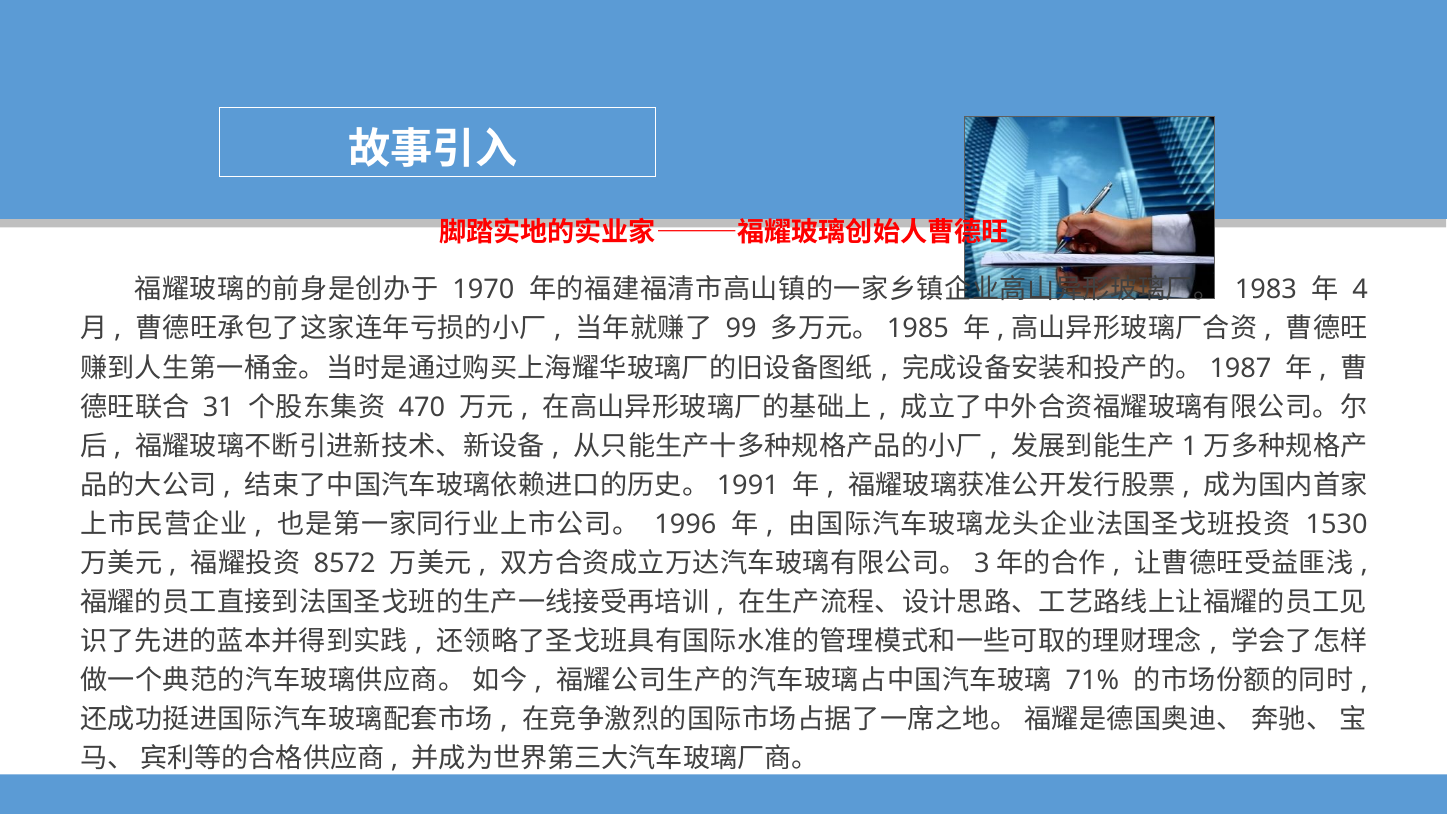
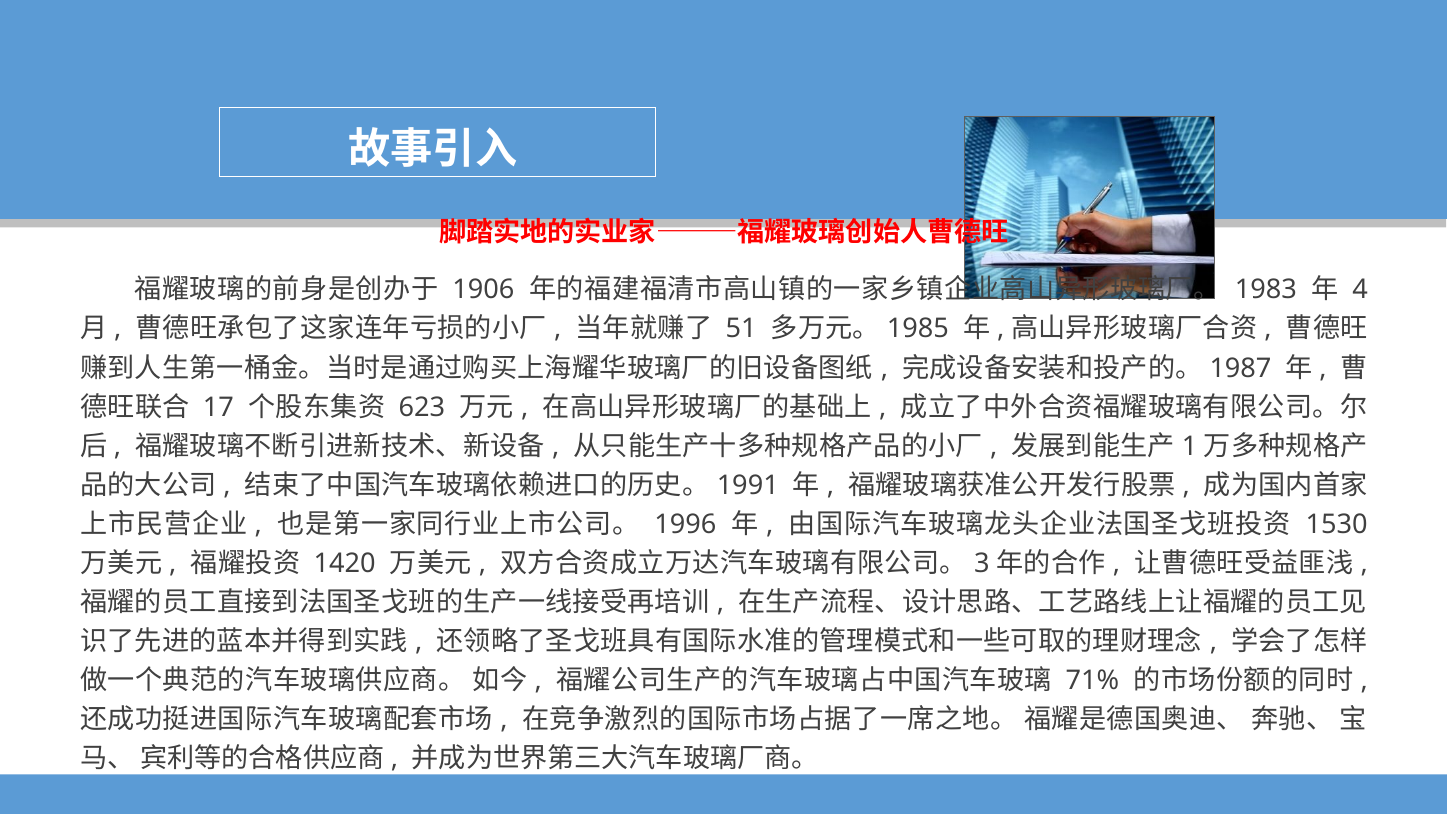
1970: 1970 -> 1906
99: 99 -> 51
31: 31 -> 17
470: 470 -> 623
8572: 8572 -> 1420
